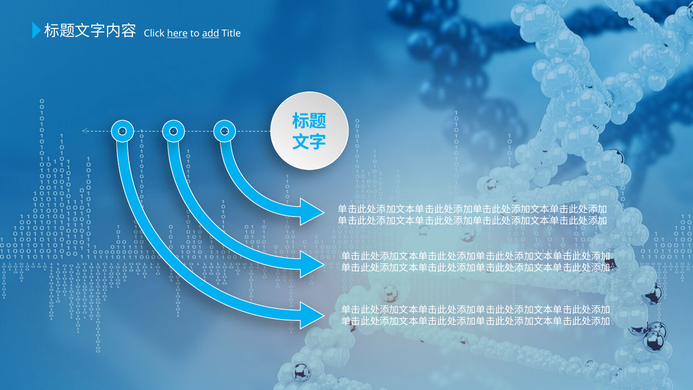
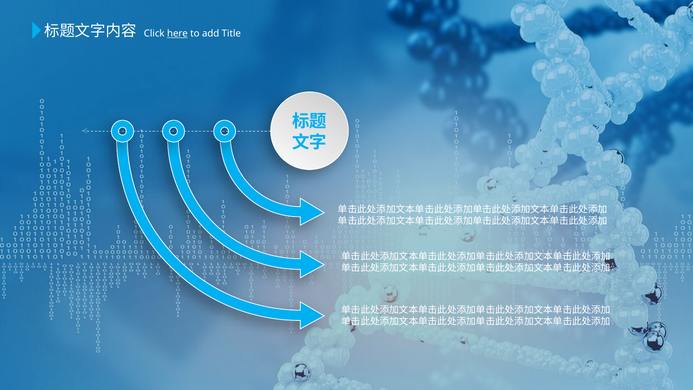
add underline: present -> none
